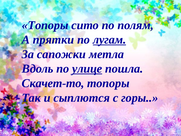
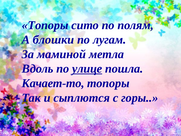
прятки: прятки -> блошки
лугам underline: present -> none
сапожки: сапожки -> маминой
Скачет-то: Скачет-то -> Качает-то
